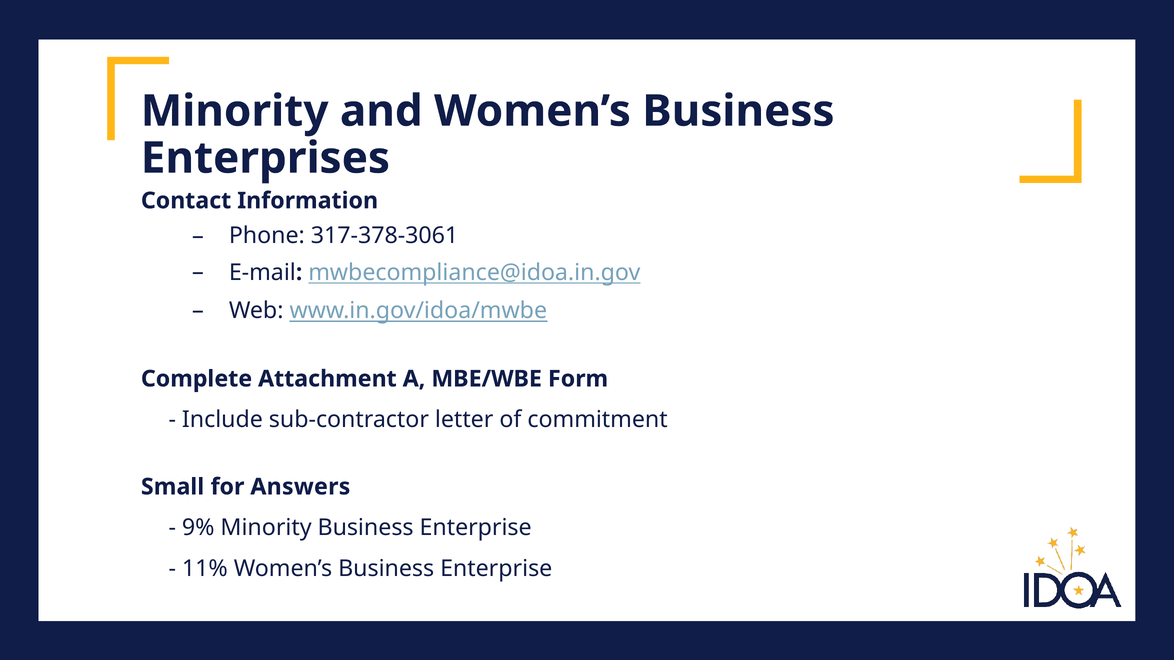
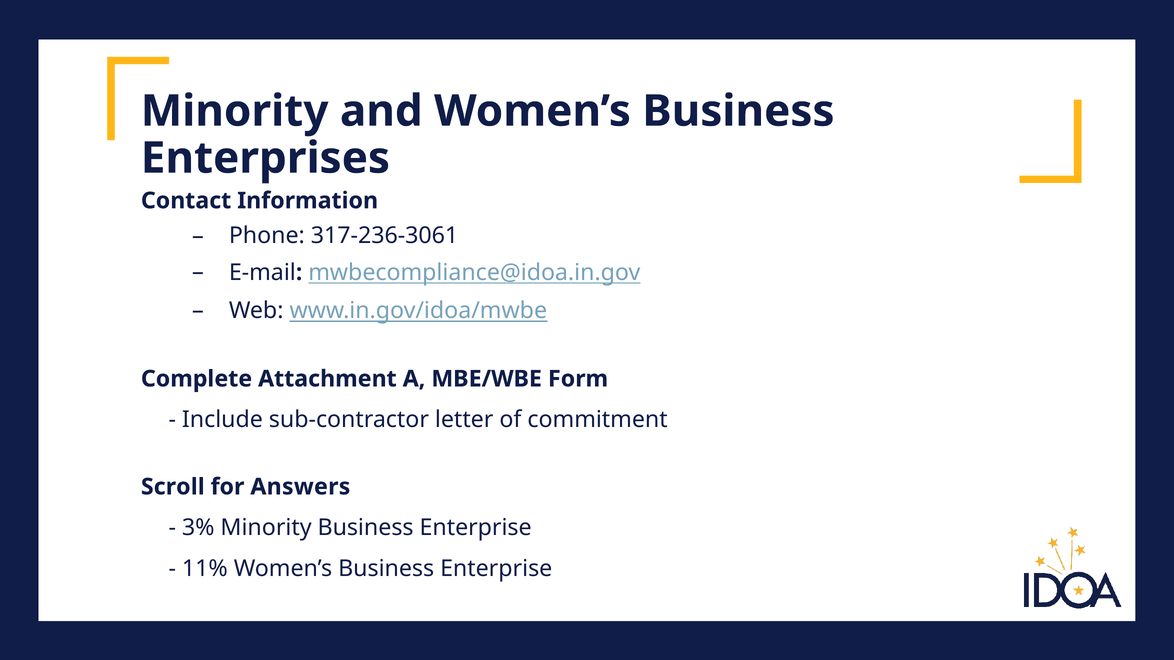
317-378-3061: 317-378-3061 -> 317-236-3061
Small: Small -> Scroll
9%: 9% -> 3%
